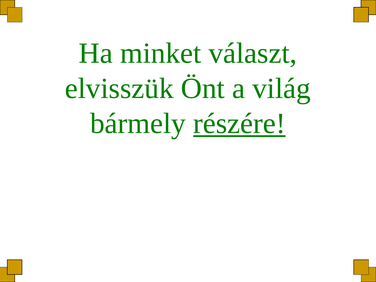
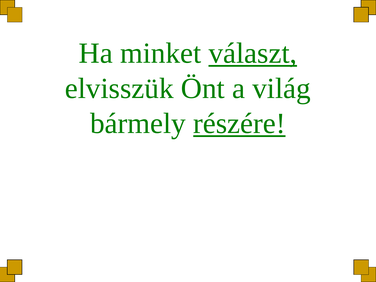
választ underline: none -> present
